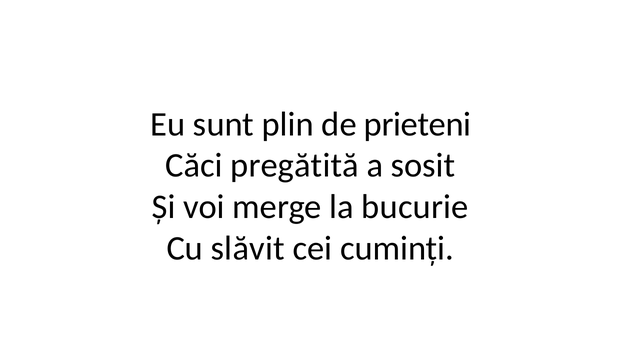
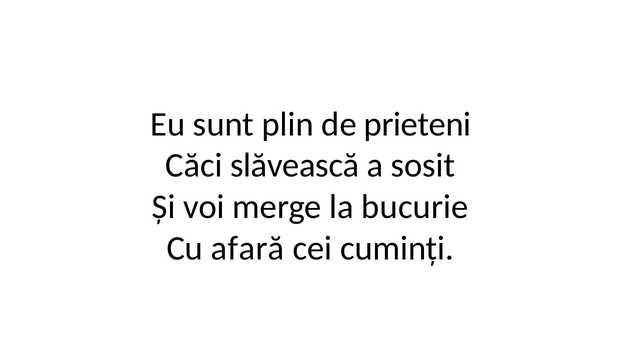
pregătită: pregătită -> slăvească
slăvit: slăvit -> afară
